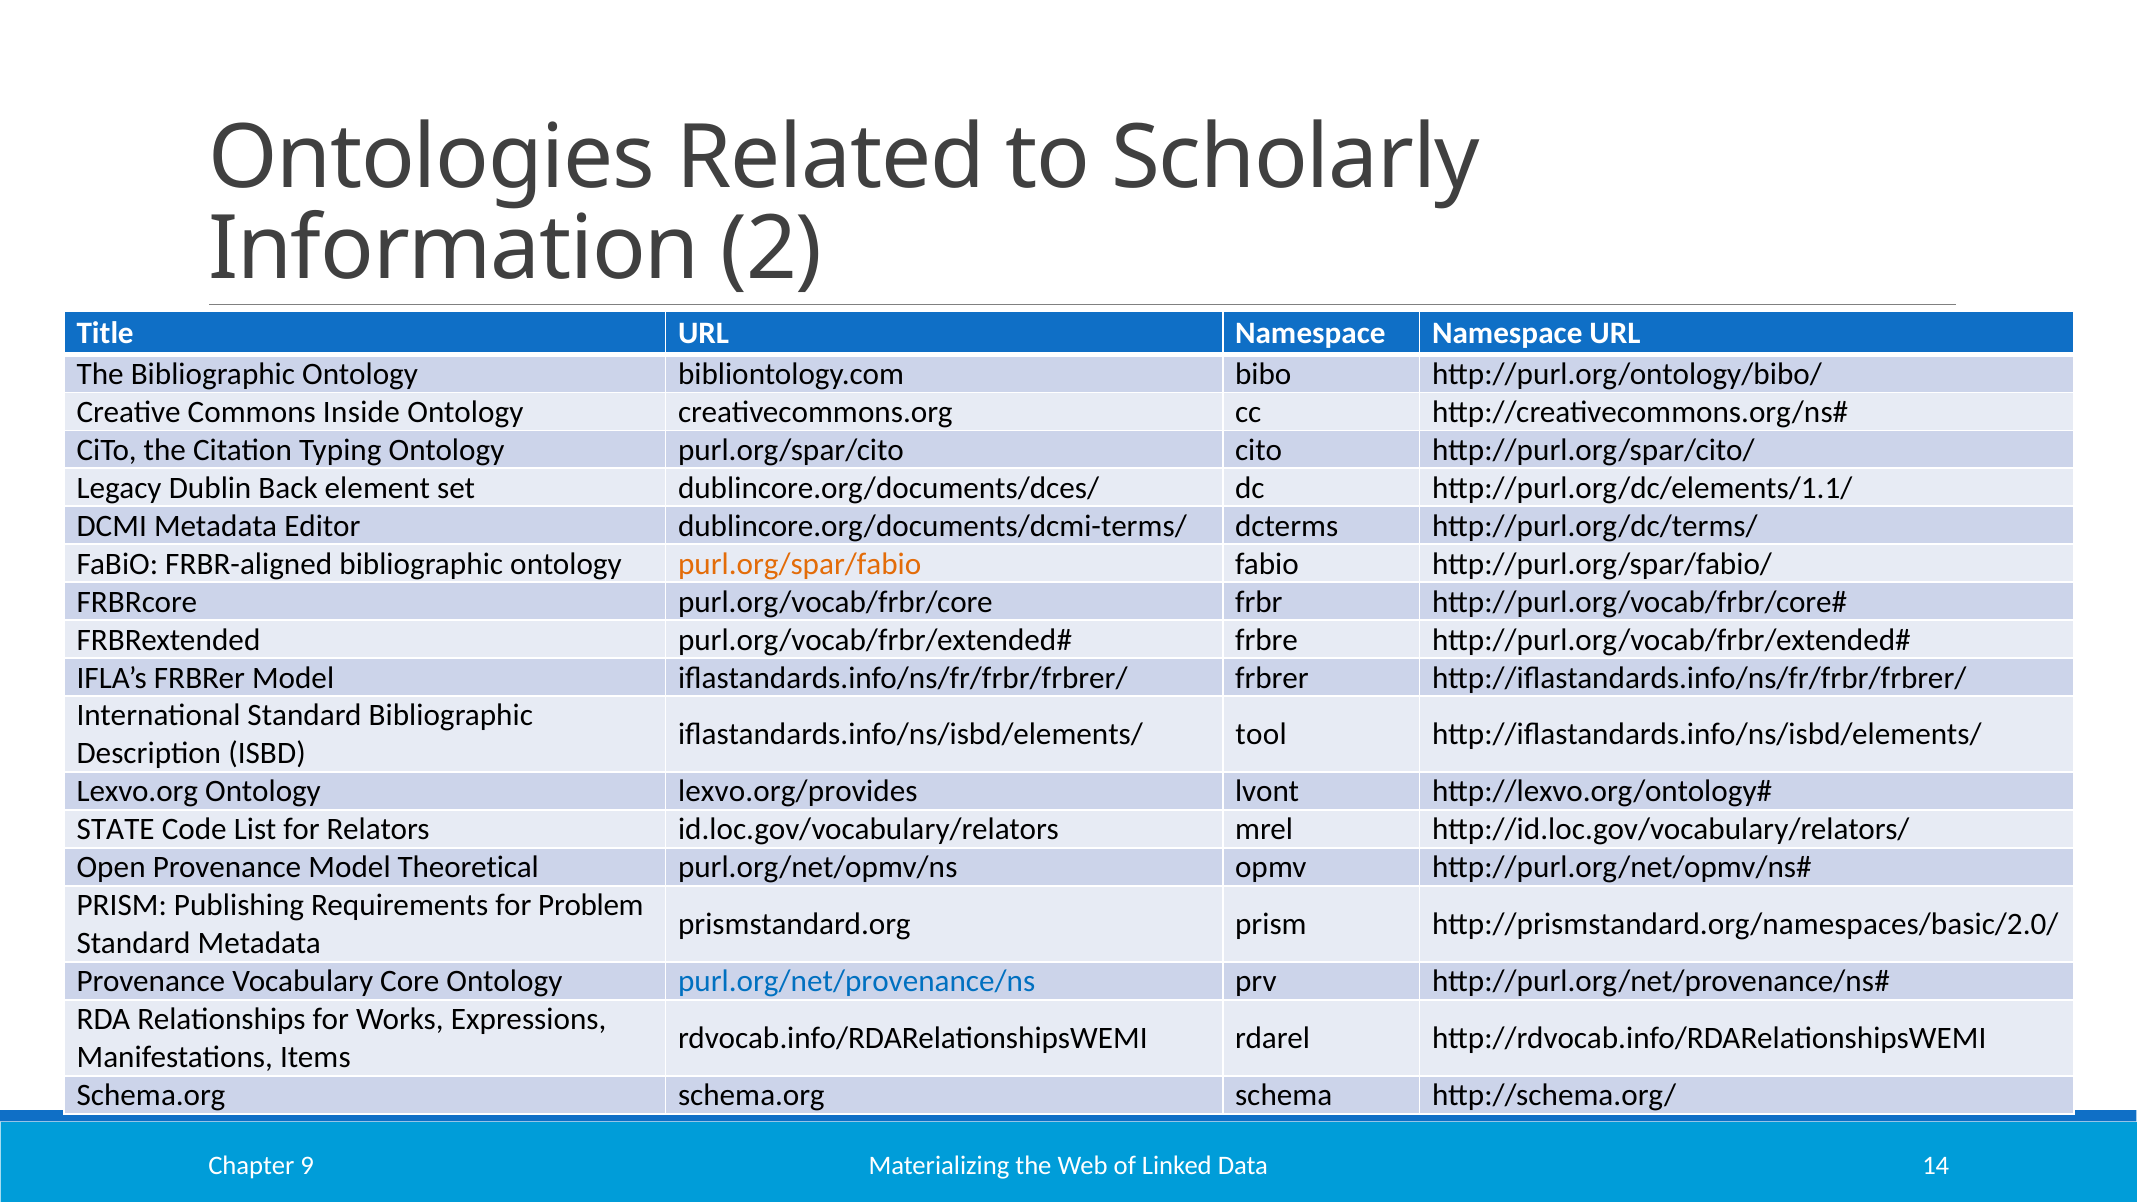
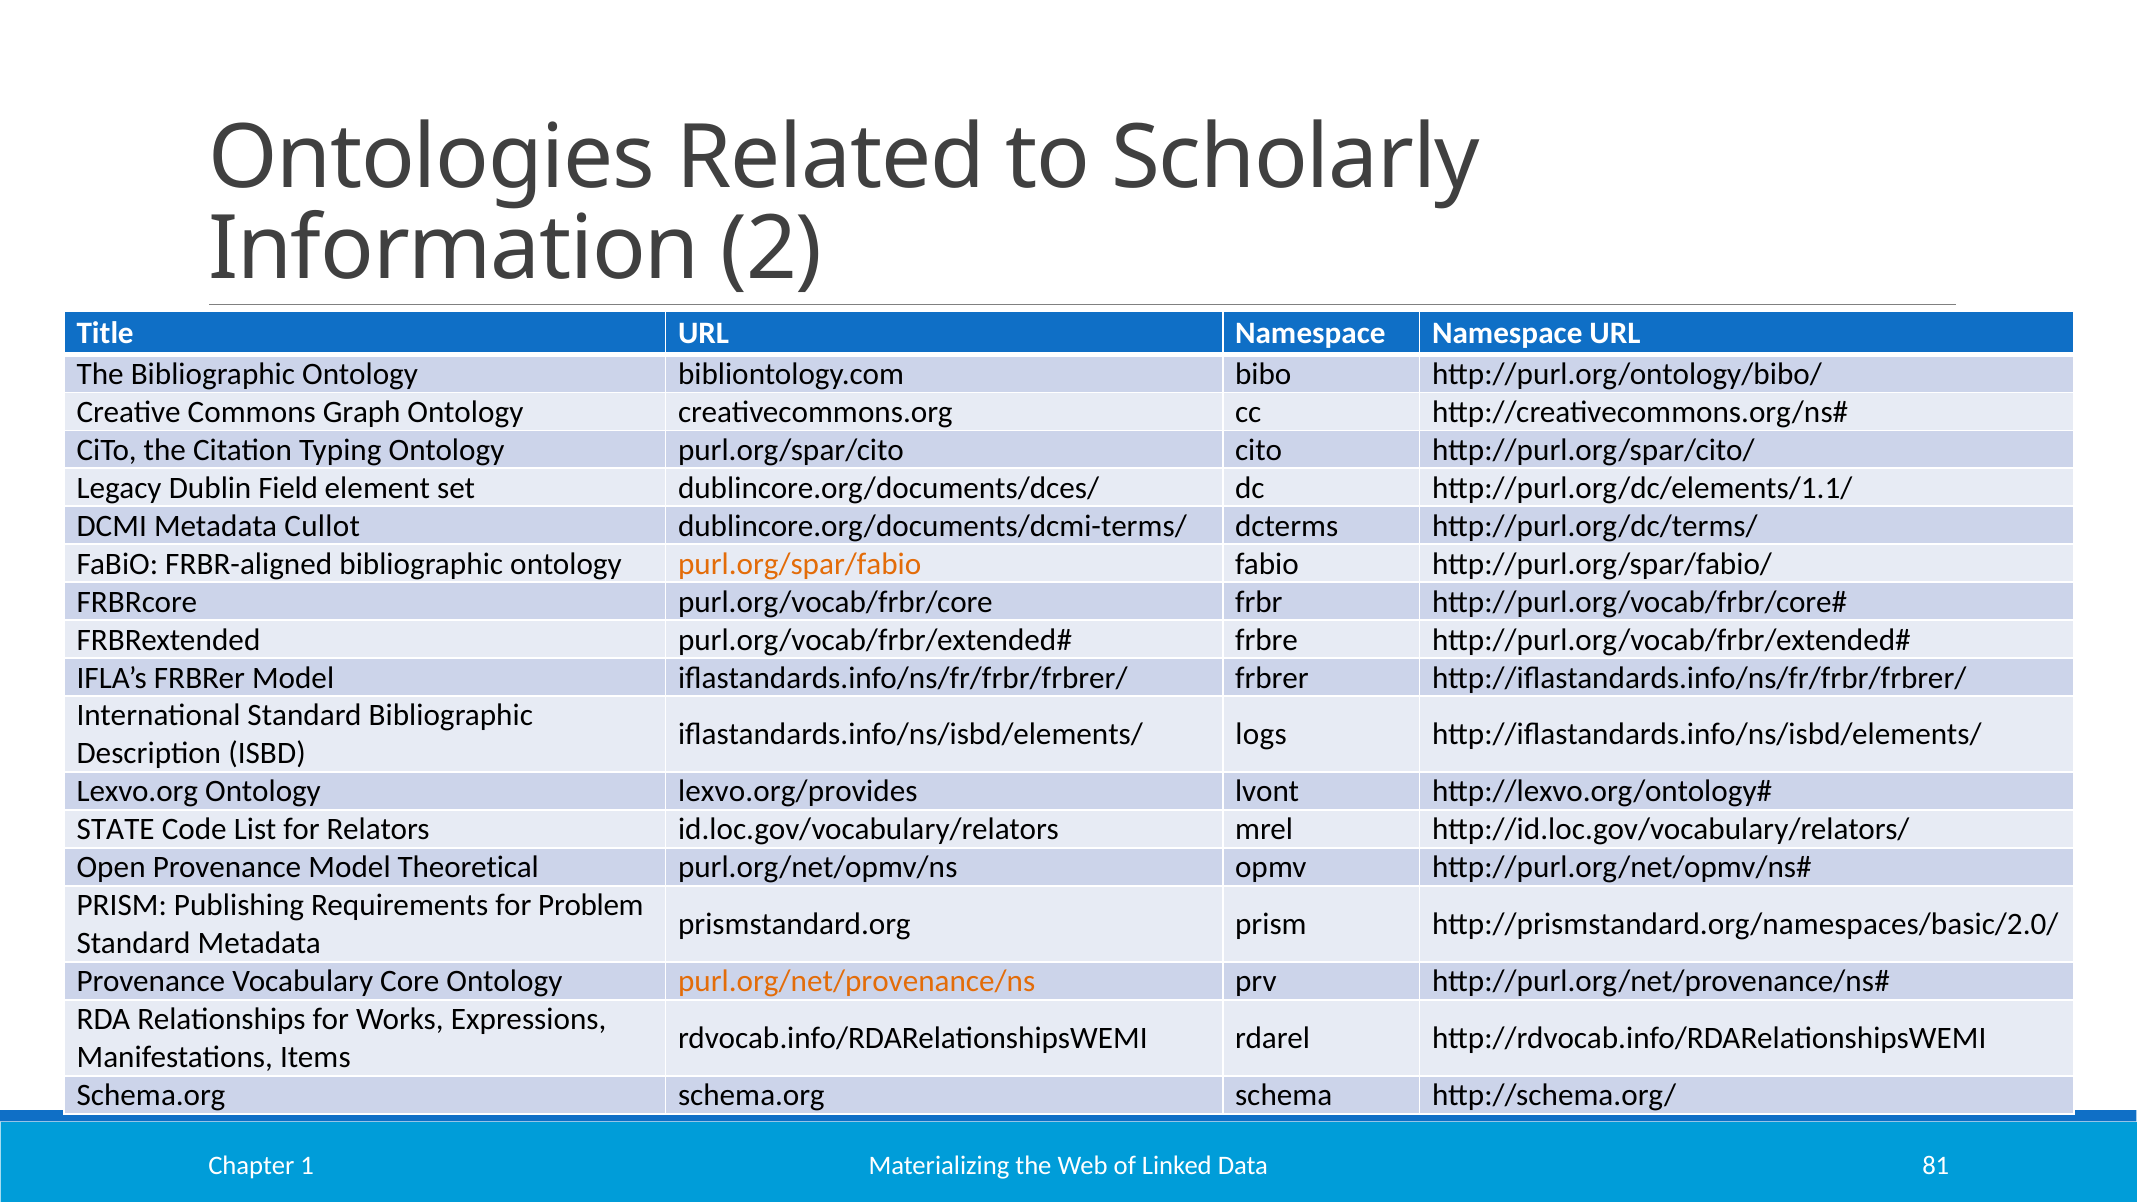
Inside: Inside -> Graph
Back: Back -> Field
Editor: Editor -> Cullot
tool: tool -> logs
purl.org/net/provenance/ns colour: blue -> orange
14: 14 -> 81
9: 9 -> 1
